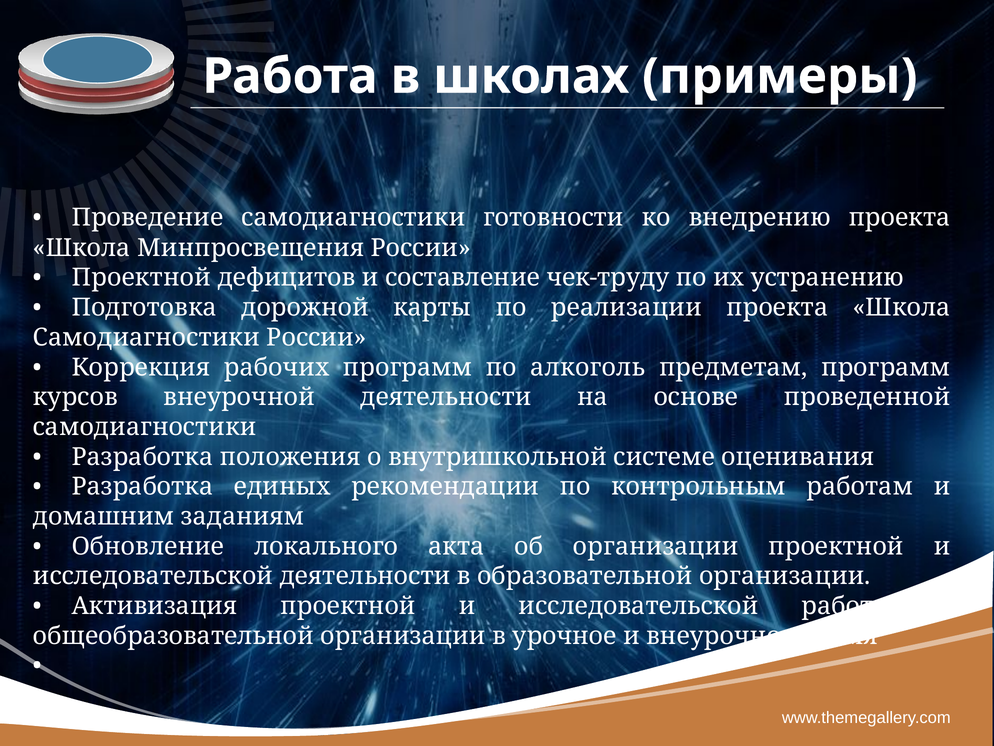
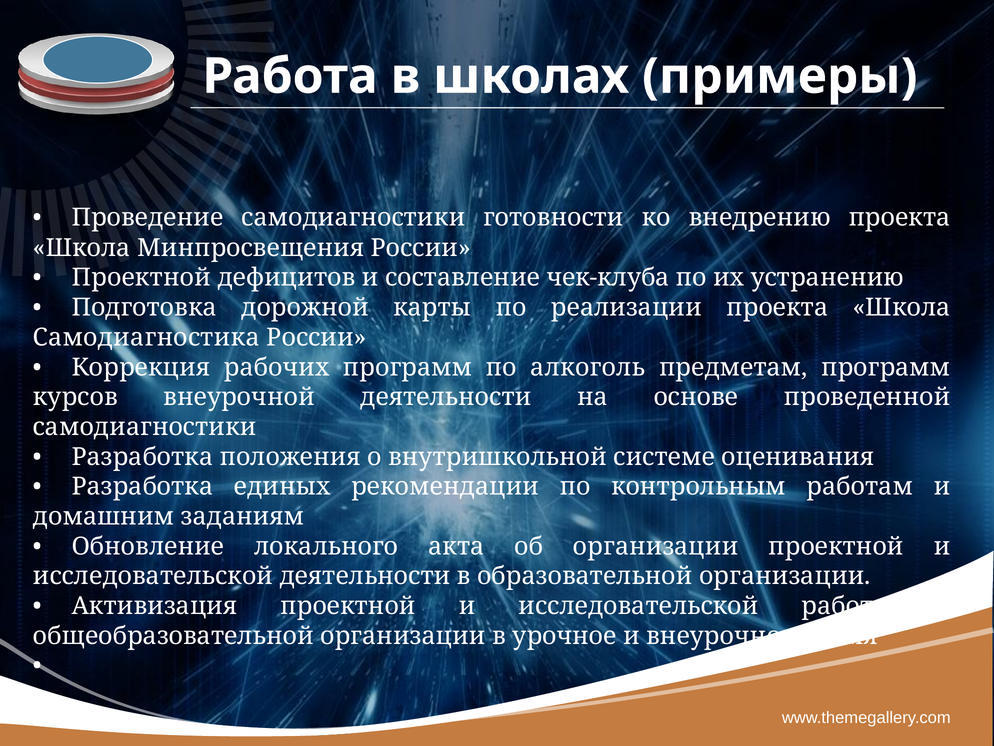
чек-труду: чек-труду -> чек-клуба
Самодиагностики at (146, 337): Самодиагностики -> Самодиагностика
